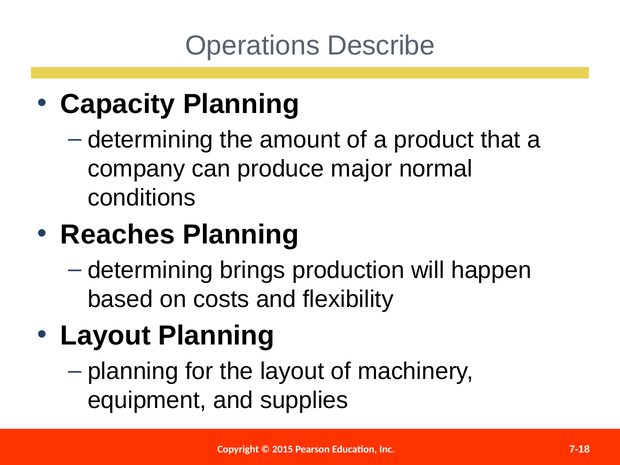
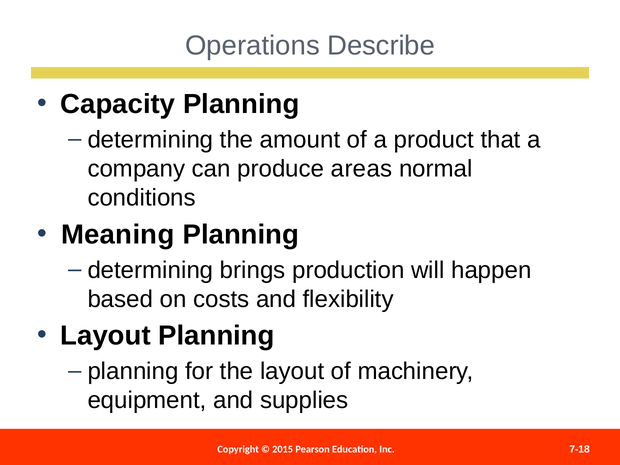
major: major -> areas
Reaches: Reaches -> Meaning
